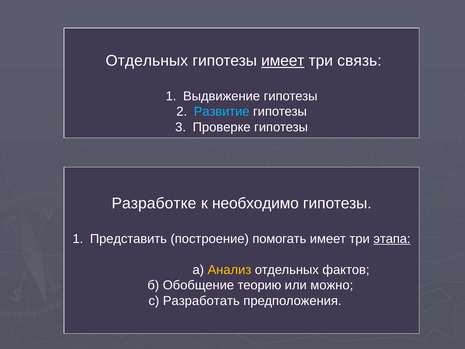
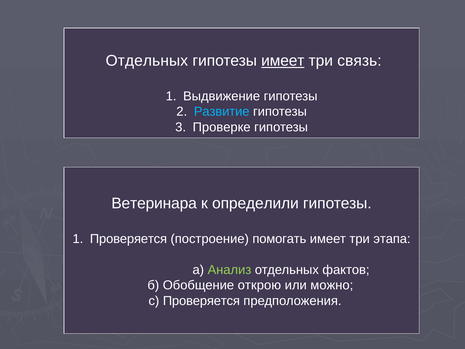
Разработке: Разработке -> Ветеринара
необходимо: необходимо -> определили
Представить at (128, 239): Представить -> Проверяется
этапа underline: present -> none
Анализ colour: yellow -> light green
теорию: теорию -> открою
с Разработать: Разработать -> Проверяется
